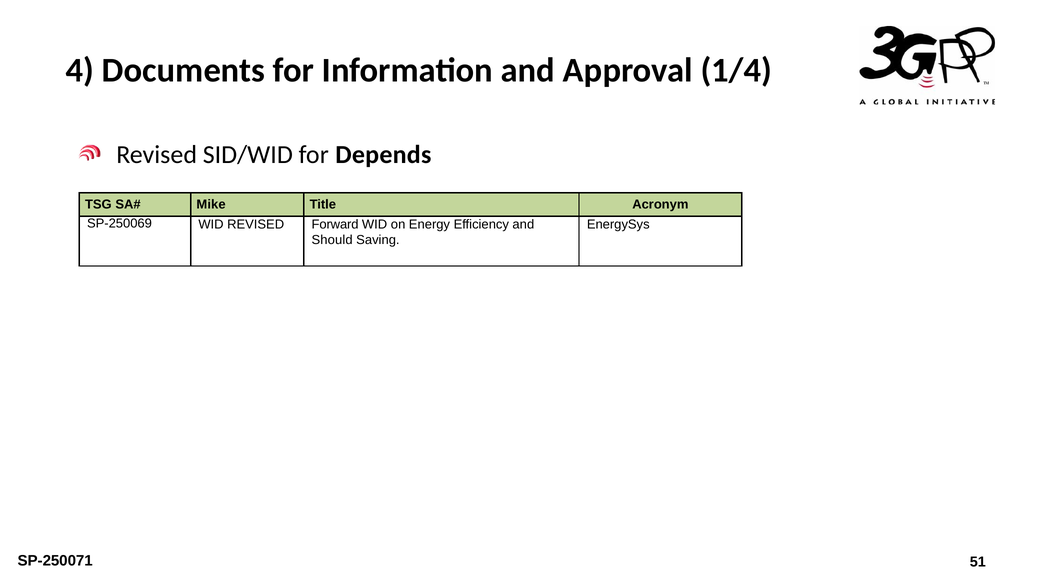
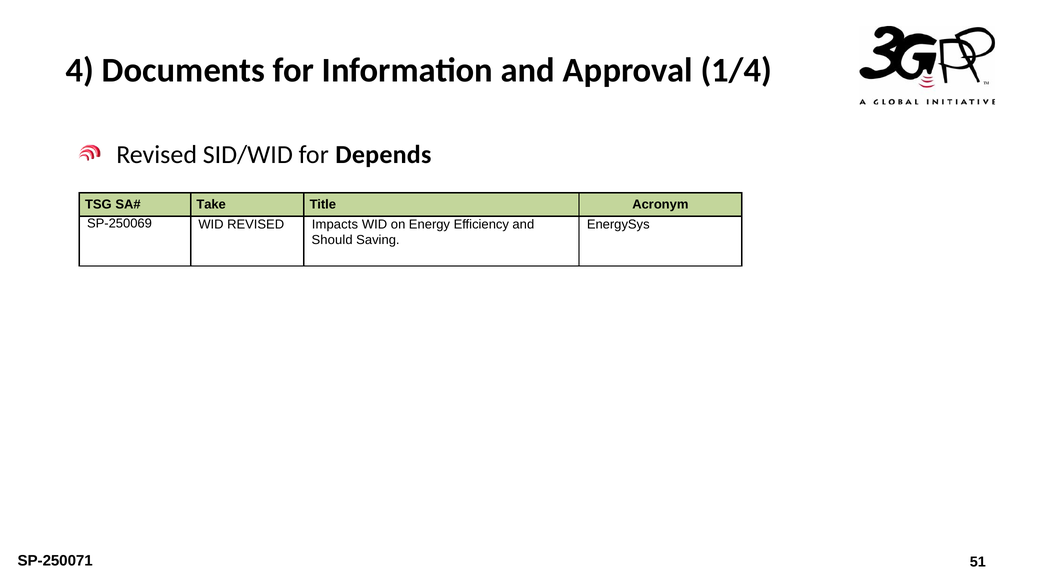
Mike: Mike -> Take
Forward: Forward -> Impacts
